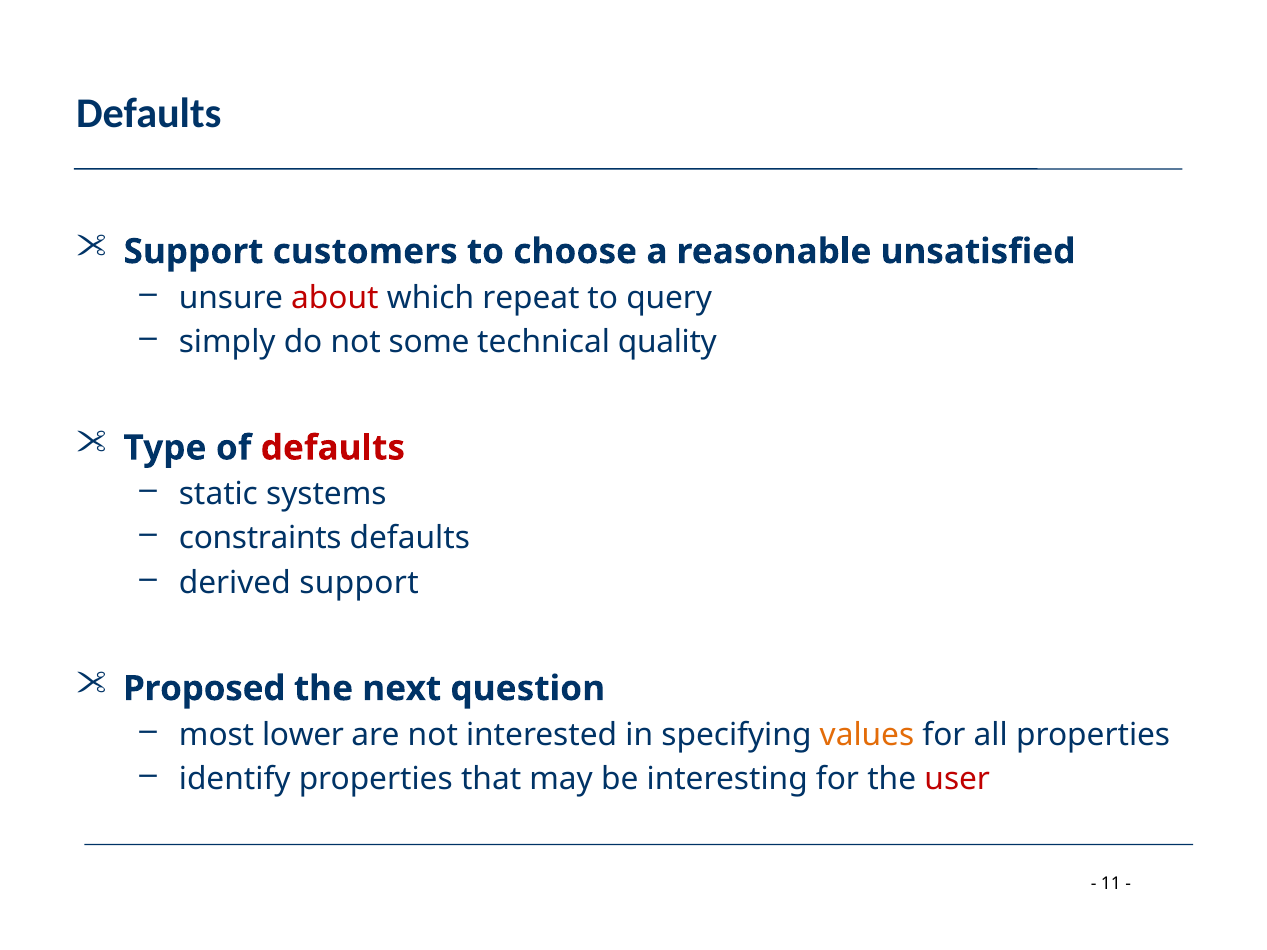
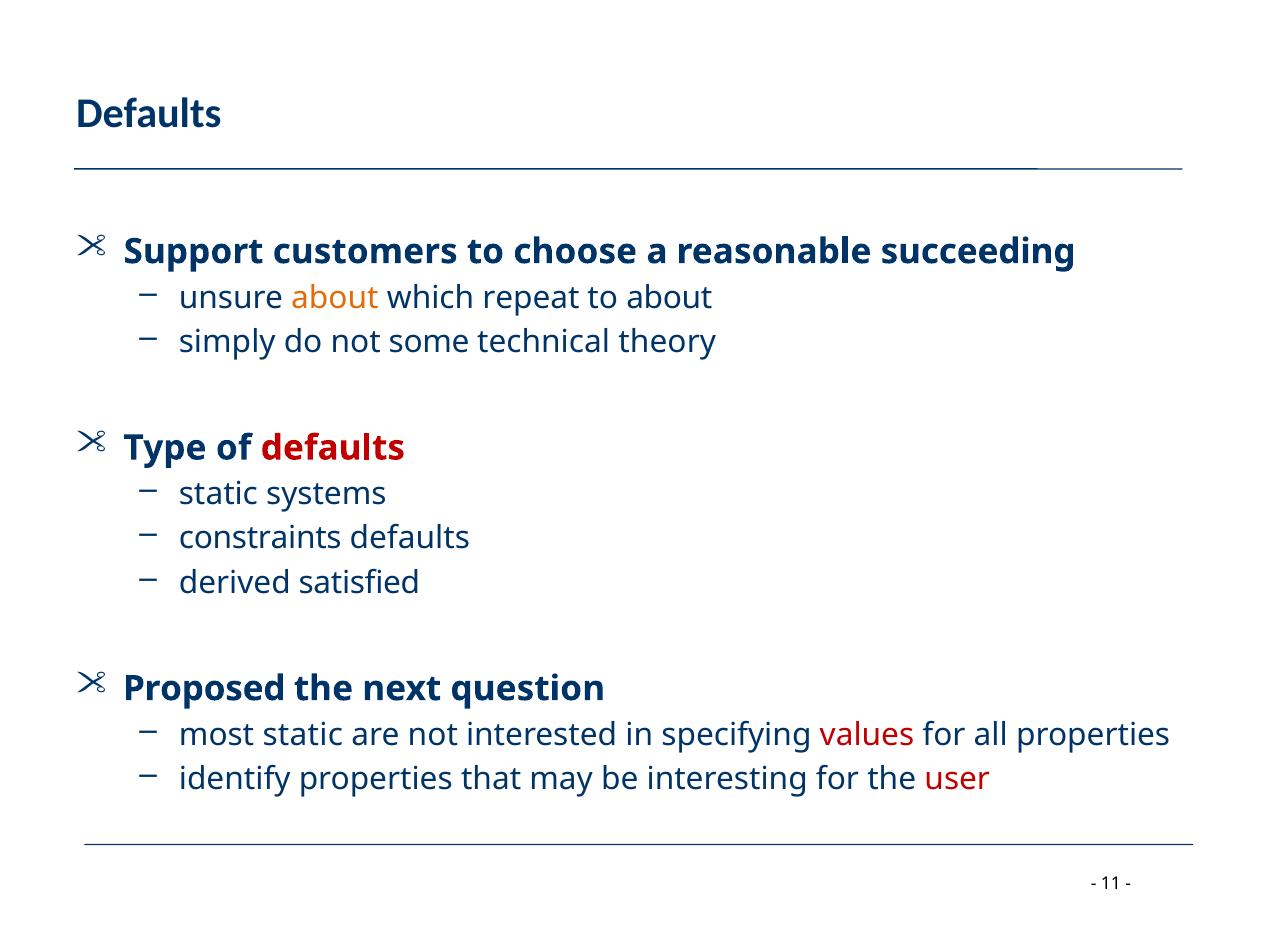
unsatisfied: unsatisfied -> succeeding
about at (335, 298) colour: red -> orange
to query: query -> about
quality: quality -> theory
derived support: support -> satisfied
most lower: lower -> static
values colour: orange -> red
